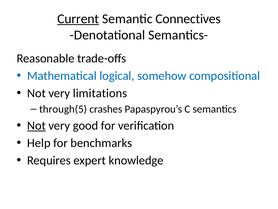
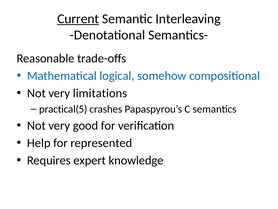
Connectives: Connectives -> Interleaving
through(5: through(5 -> practical(5
Not at (36, 125) underline: present -> none
benchmarks: benchmarks -> represented
